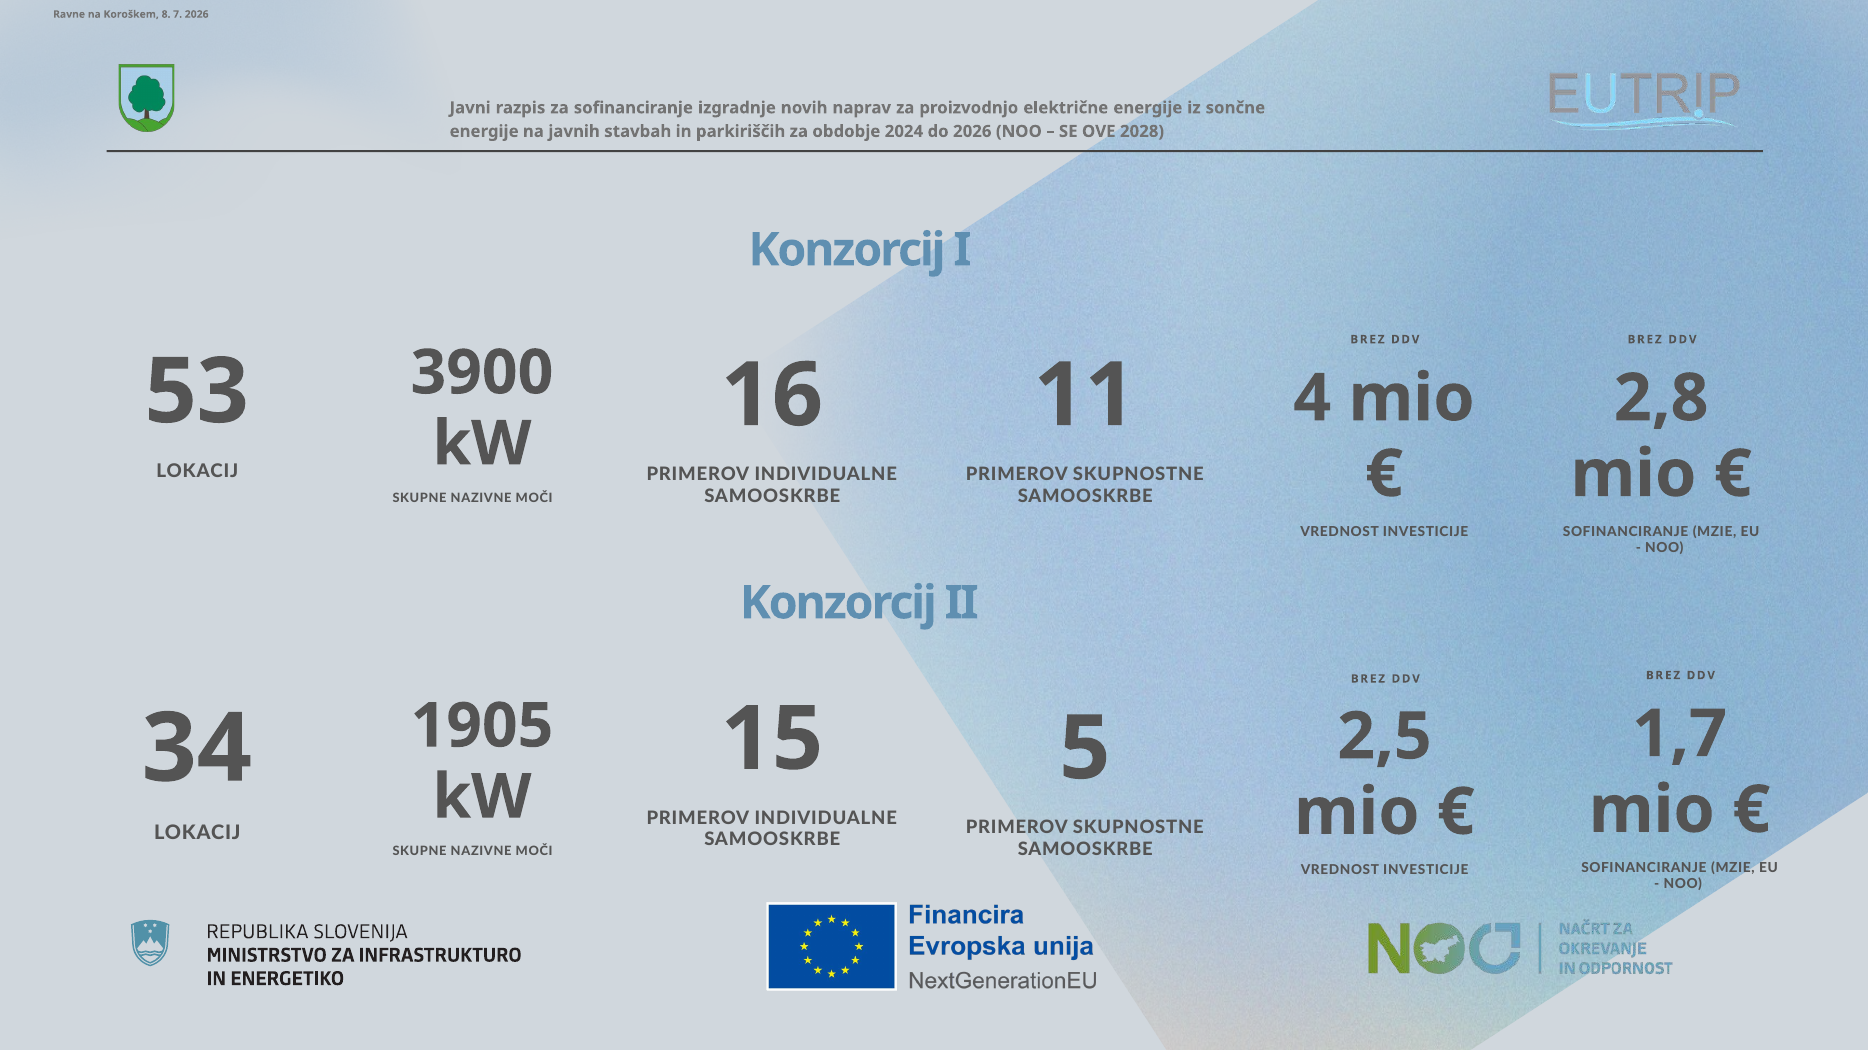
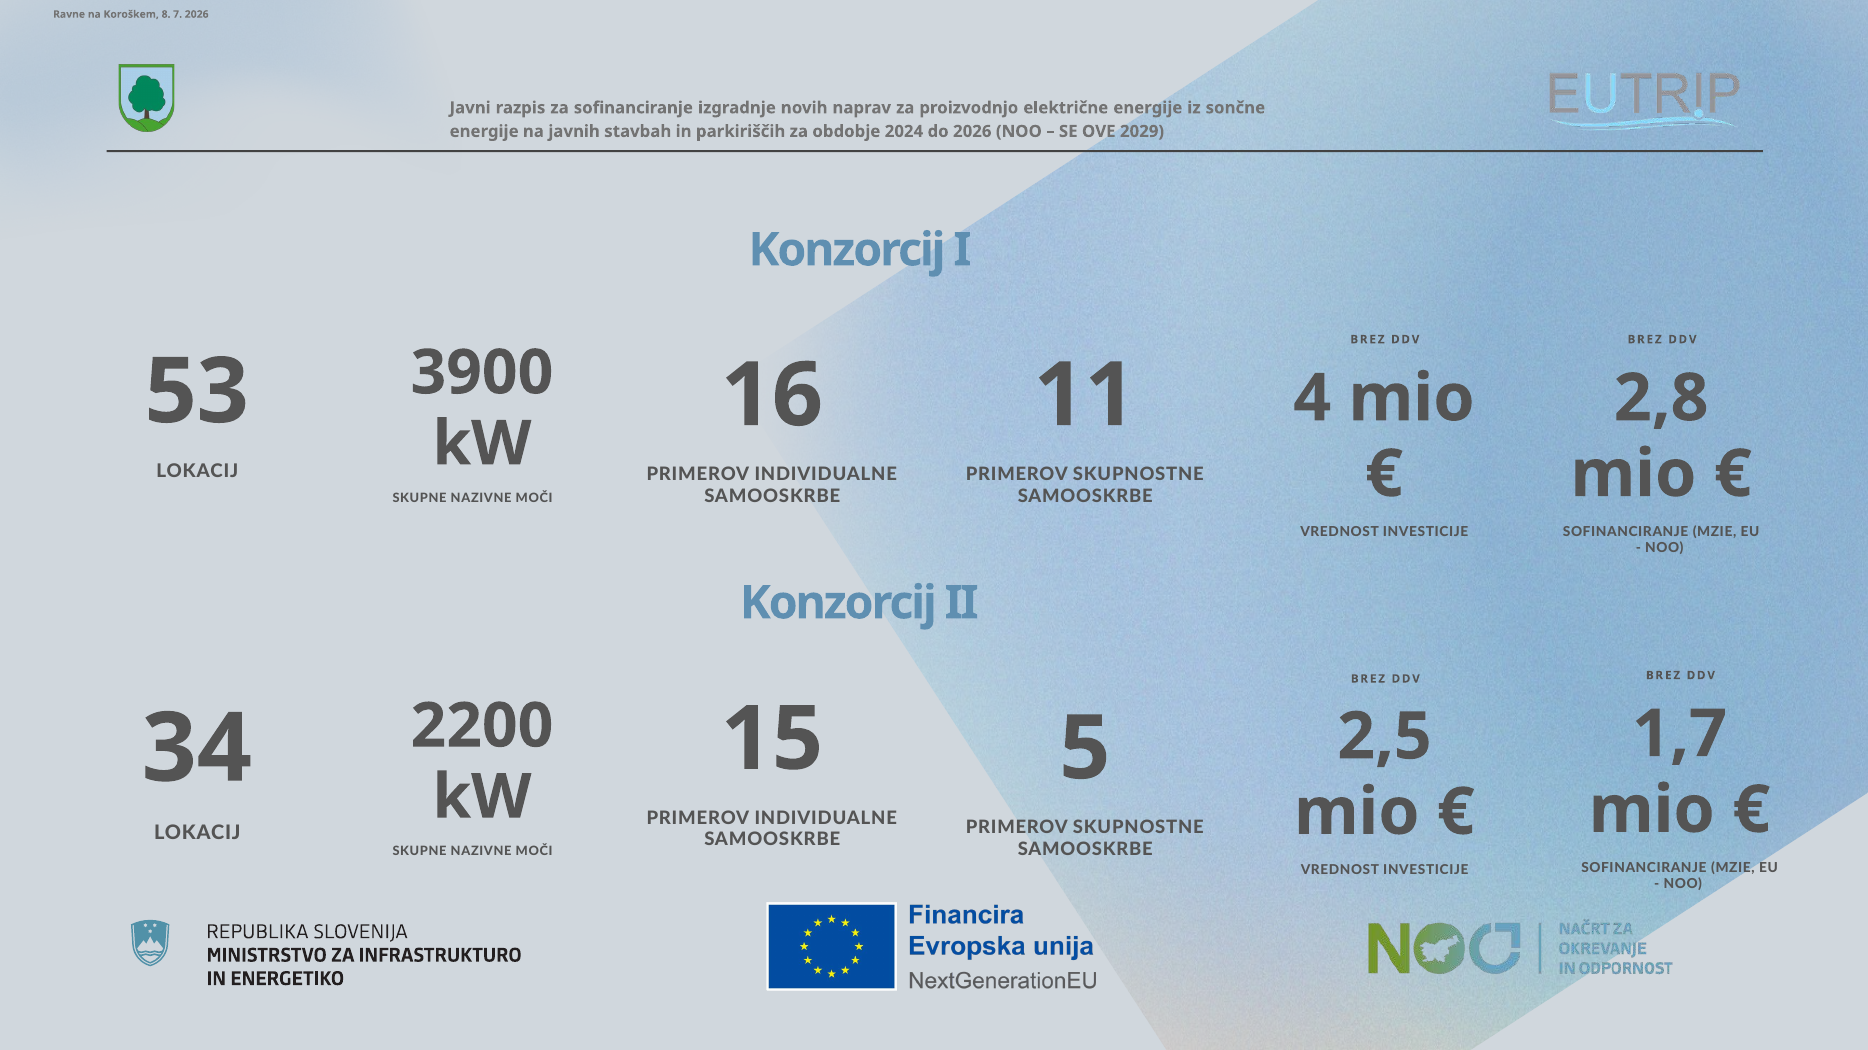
2028: 2028 -> 2029
1905: 1905 -> 2200
